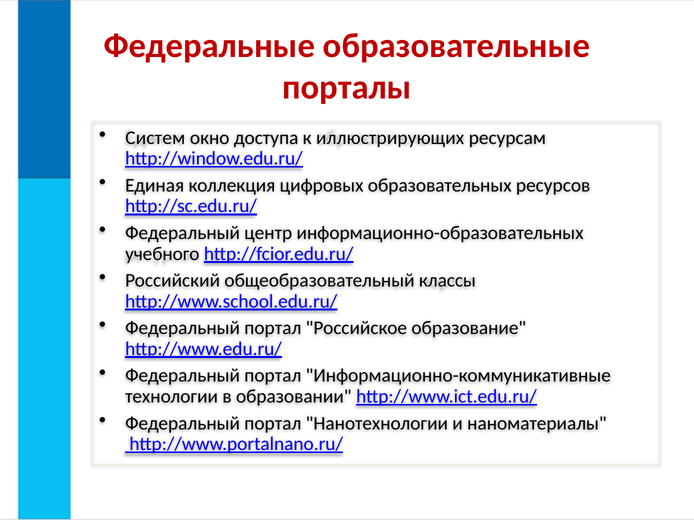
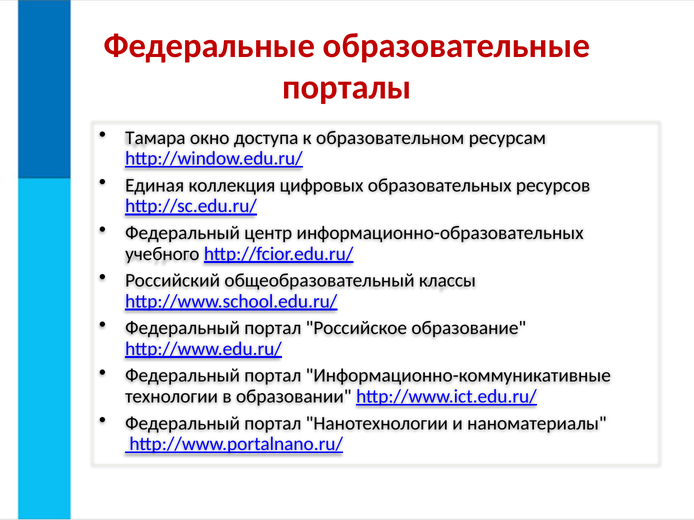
Систем: Систем -> Тамара
иллюстрирующих: иллюстрирующих -> образовательном
